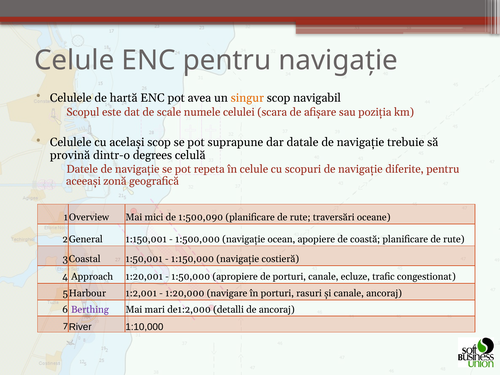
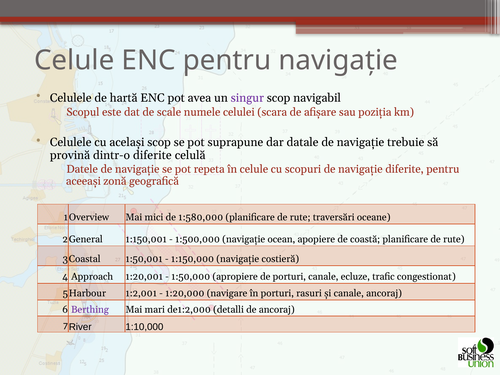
singur colour: orange -> purple
dintr-o degrees: degrees -> diferite
1:500,090: 1:500,090 -> 1:580,000
